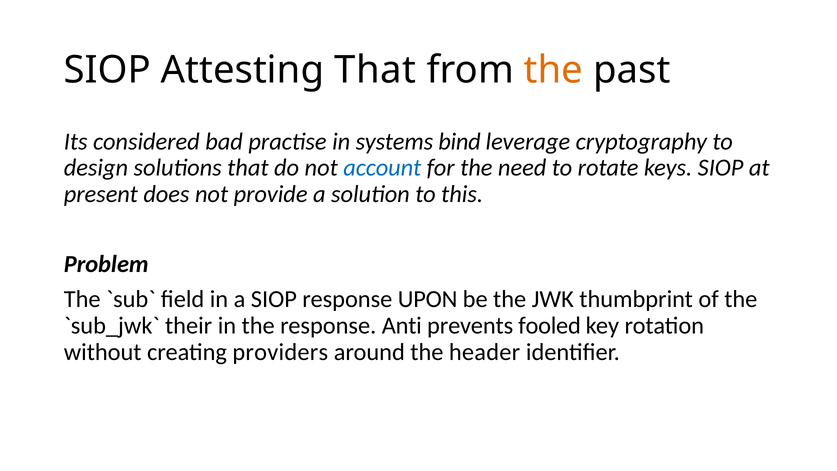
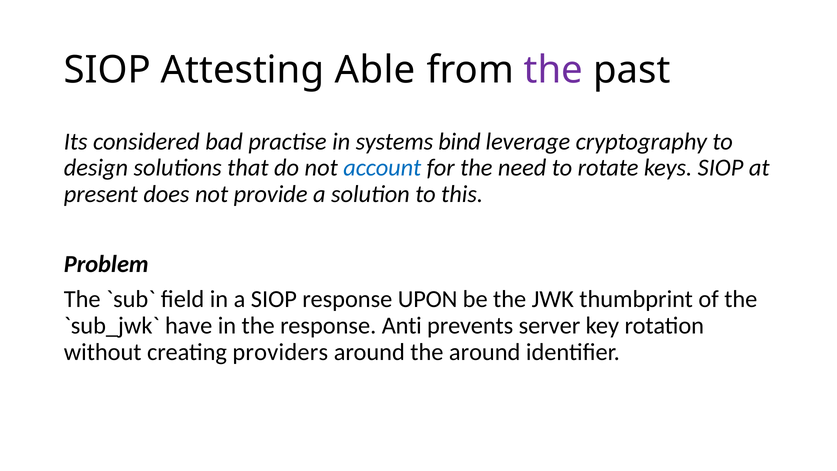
Attesting That: That -> Able
the at (554, 70) colour: orange -> purple
their: their -> have
fooled: fooled -> server
the header: header -> around
